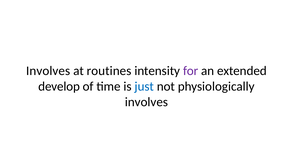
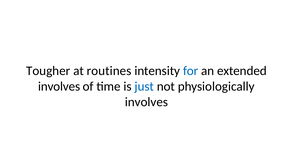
Involves at (48, 71): Involves -> Tougher
for colour: purple -> blue
develop at (59, 86): develop -> involves
